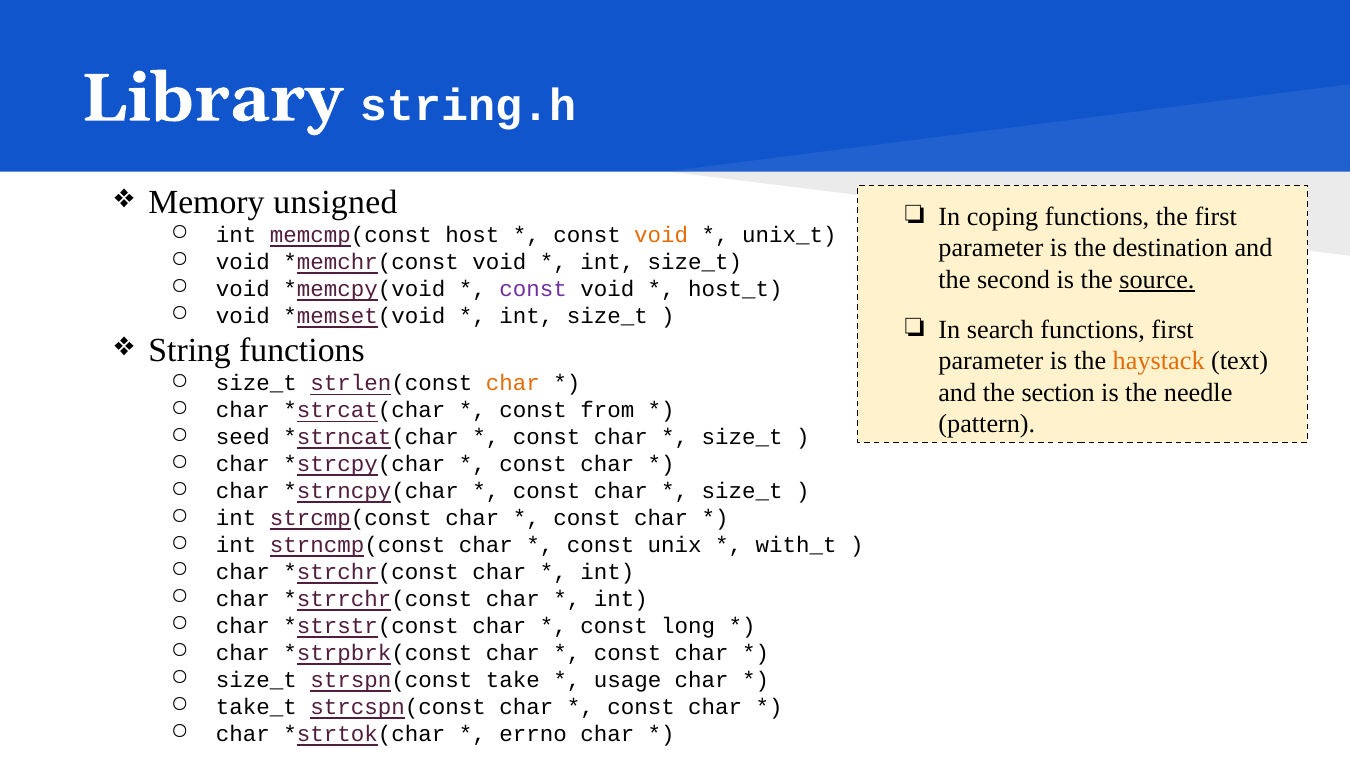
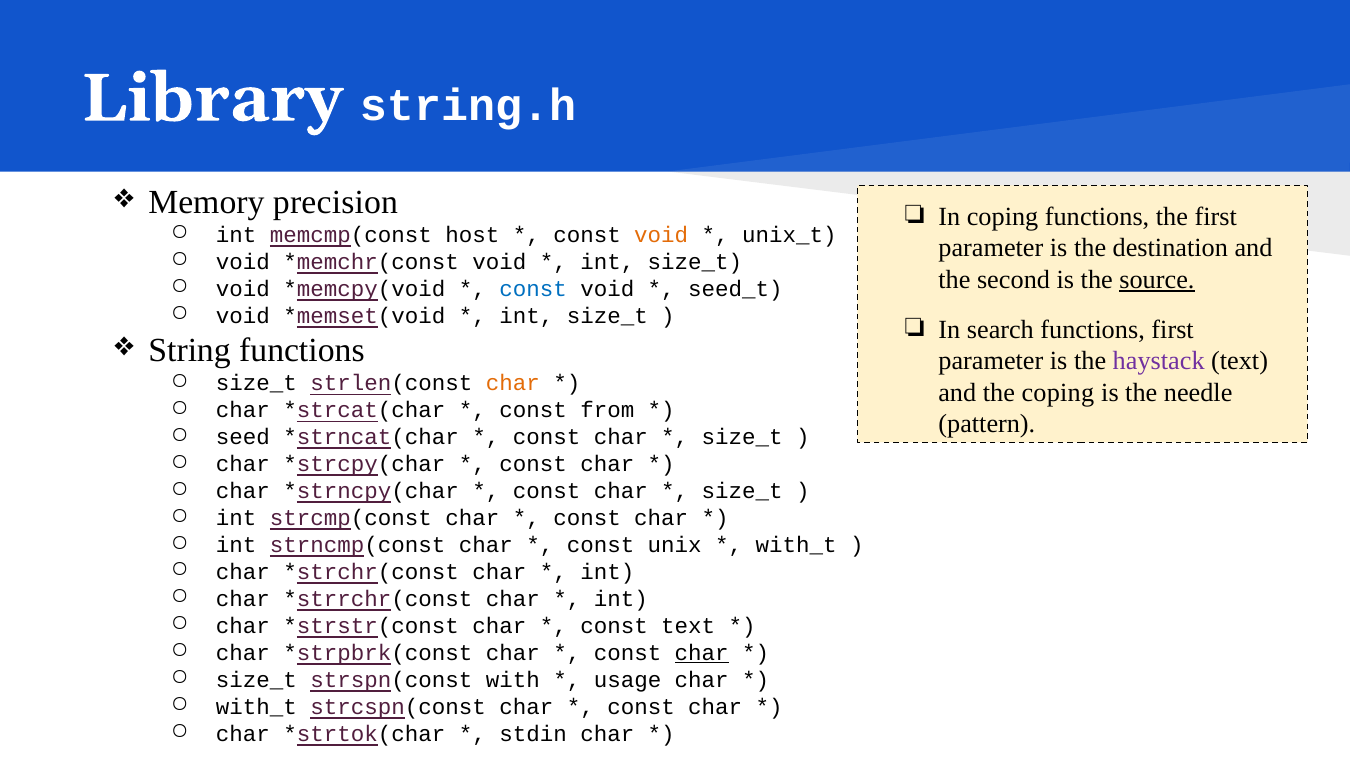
unsigned: unsigned -> precision
const at (533, 289) colour: purple -> blue
host_t: host_t -> seed_t
haystack colour: orange -> purple
the section: section -> coping
const long: long -> text
char at (702, 653) underline: none -> present
take: take -> with
take_t at (256, 707): take_t -> with_t
errno: errno -> stdin
